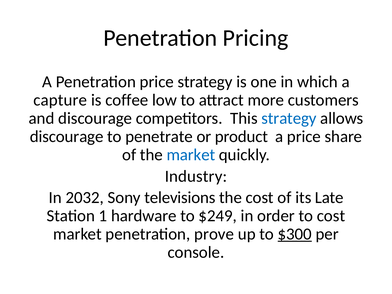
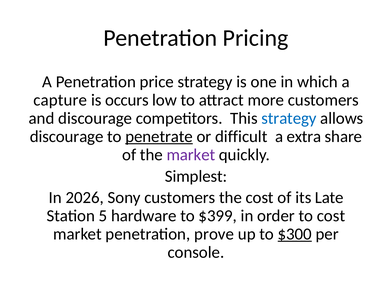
coffee: coffee -> occurs
penetrate underline: none -> present
product: product -> difficult
a price: price -> extra
market at (191, 155) colour: blue -> purple
Industry: Industry -> Simplest
2032: 2032 -> 2026
Sony televisions: televisions -> customers
1: 1 -> 5
$249: $249 -> $399
